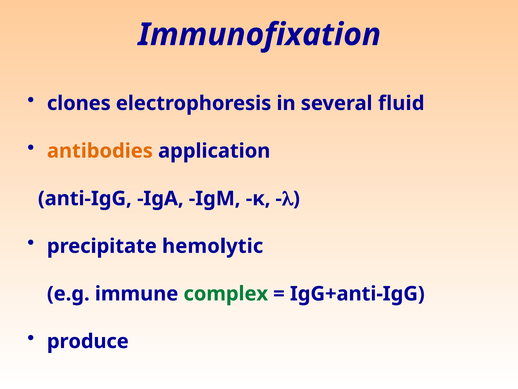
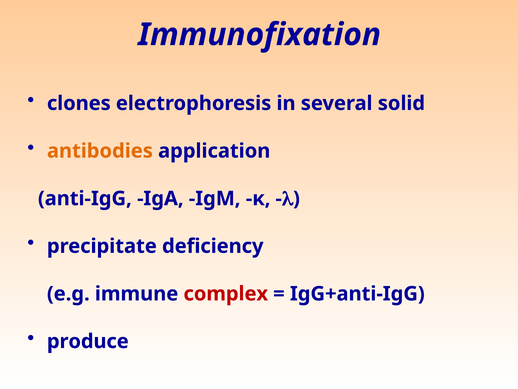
fluid: fluid -> solid
hemolytic: hemolytic -> deficiency
complex colour: green -> red
